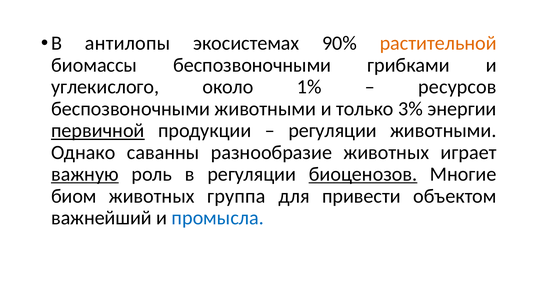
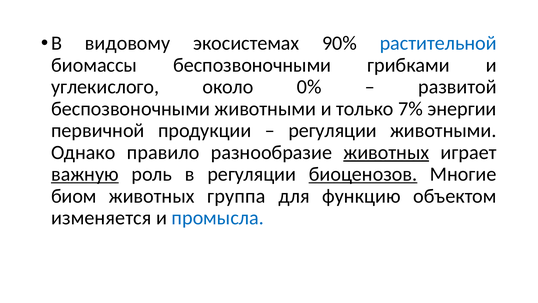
антилопы: антилопы -> видовому
растительной colour: orange -> blue
1%: 1% -> 0%
ресурсов: ресурсов -> развитой
3%: 3% -> 7%
первичной underline: present -> none
саванны: саванны -> правило
животных at (386, 152) underline: none -> present
привести: привести -> функцию
важнейший: важнейший -> изменяется
